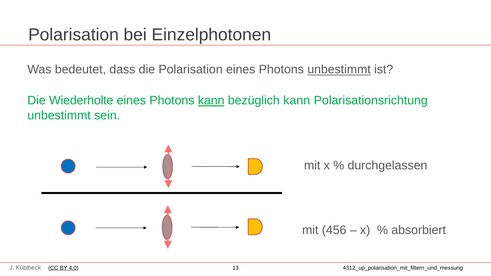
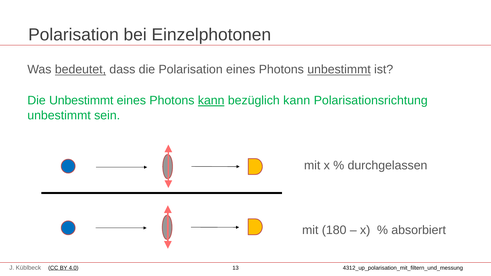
bedeutet underline: none -> present
Die Wiederholte: Wiederholte -> Unbestimmt
456: 456 -> 180
